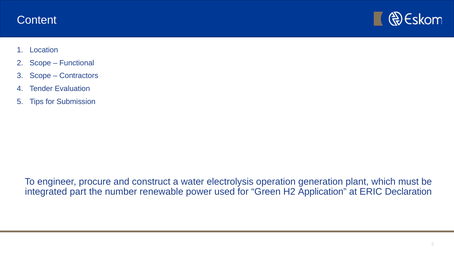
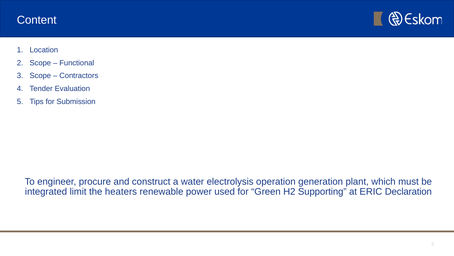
part: part -> limit
number: number -> heaters
Application: Application -> Supporting
